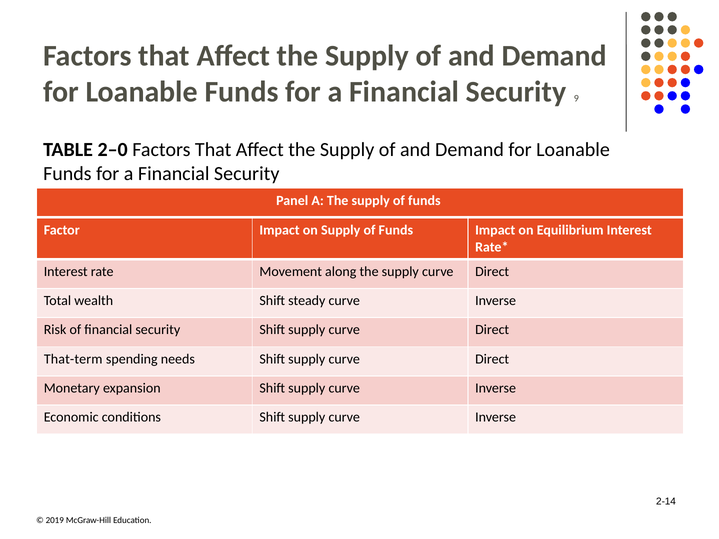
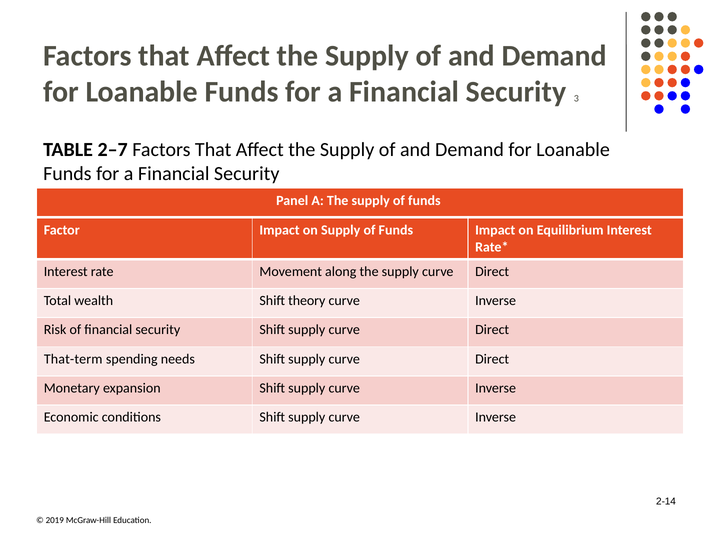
9: 9 -> 3
2–0: 2–0 -> 2–7
steady: steady -> theory
